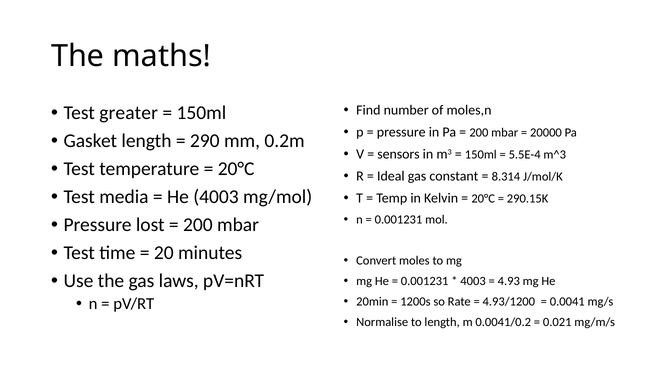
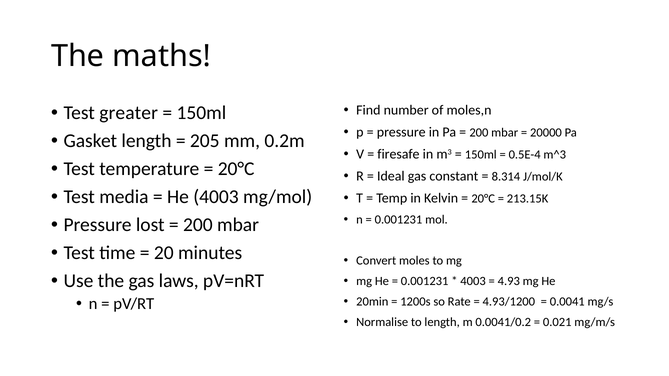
290: 290 -> 205
sensors: sensors -> firesafe
5.5E-4: 5.5E-4 -> 0.5E-4
290.15K: 290.15K -> 213.15K
